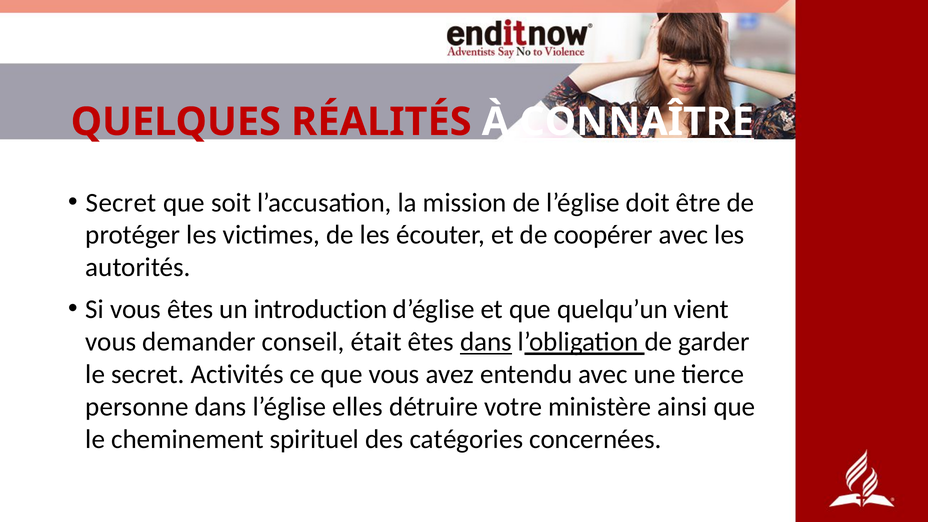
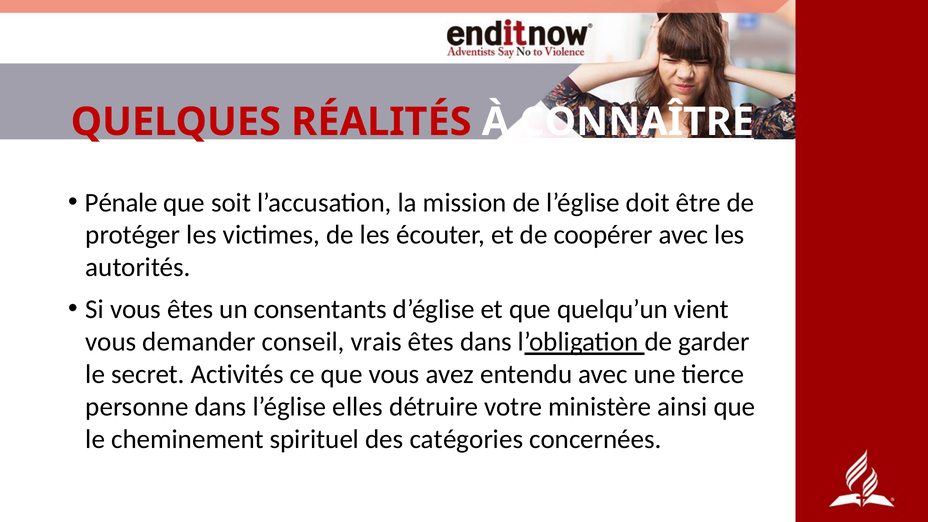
Secret at (121, 203): Secret -> Pénale
introduction: introduction -> consentants
était: était -> vrais
dans at (486, 342) underline: present -> none
